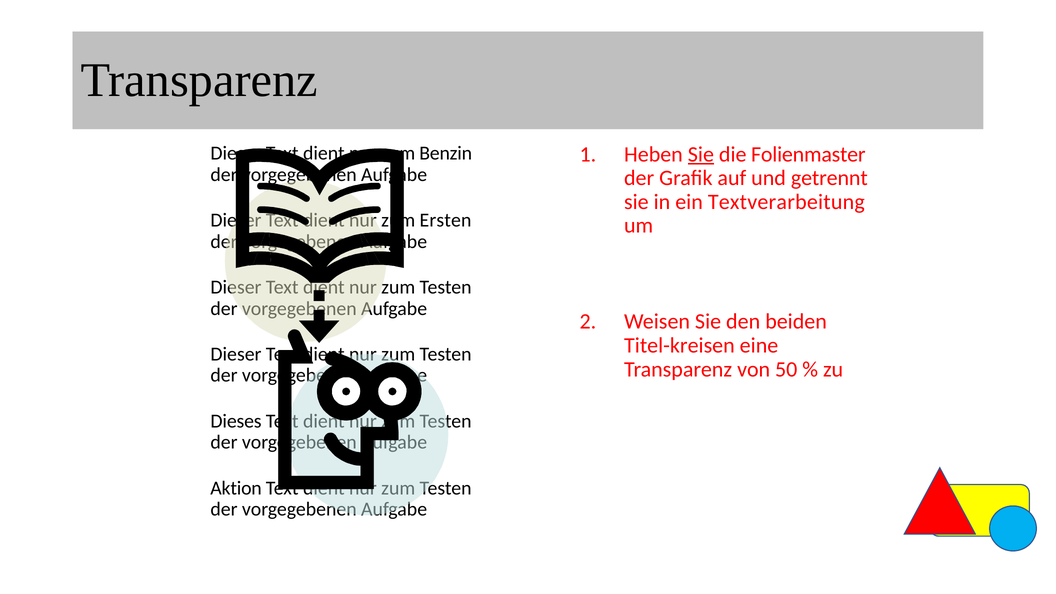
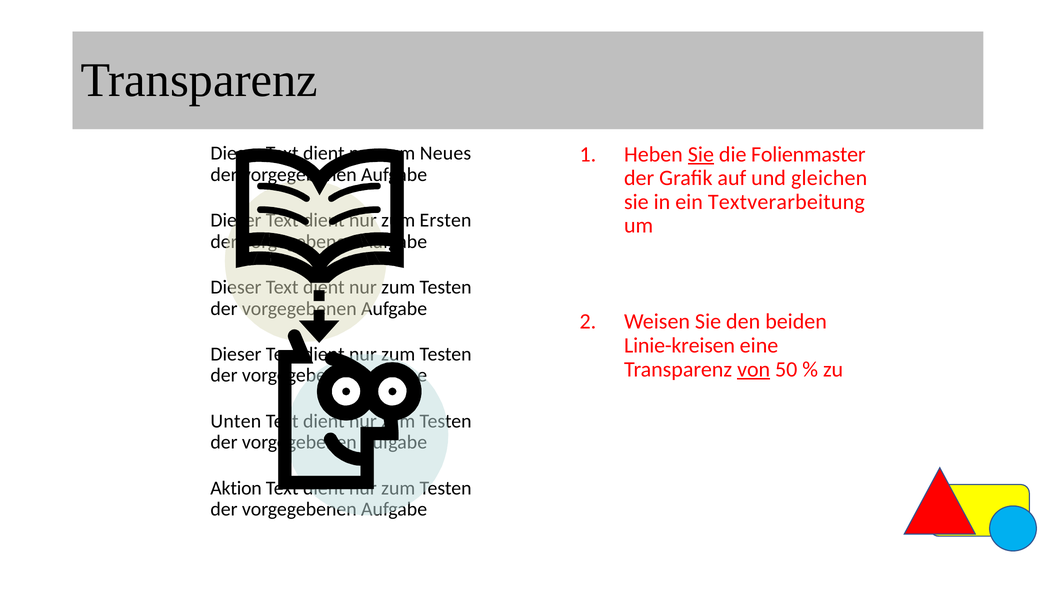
Benzin: Benzin -> Neues
getrennt: getrennt -> gleichen
Titel-kreisen: Titel-kreisen -> Linie-kreisen
von underline: none -> present
Dieses: Dieses -> Unten
